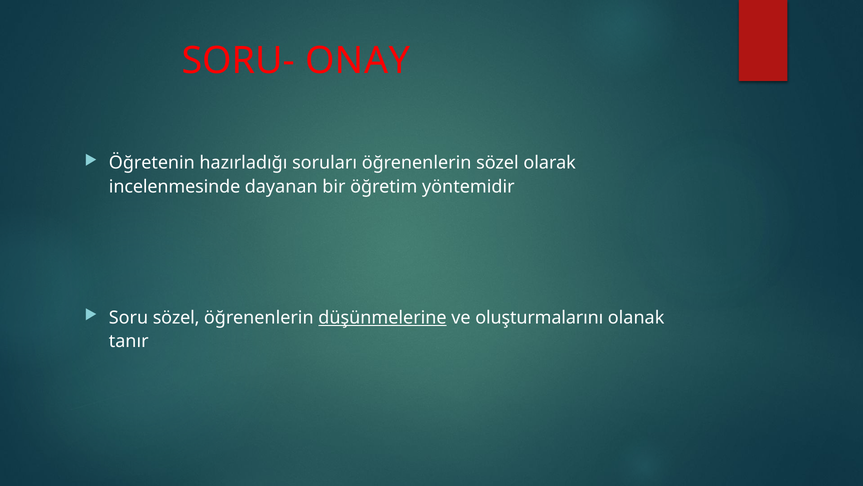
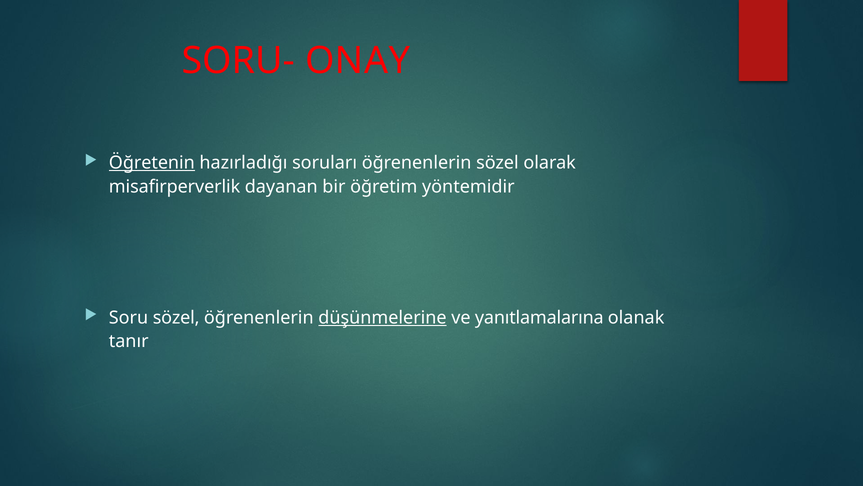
Öğretenin underline: none -> present
incelenmesinde: incelenmesinde -> misafirperverlik
oluşturmalarını: oluşturmalarını -> yanıtlamalarına
